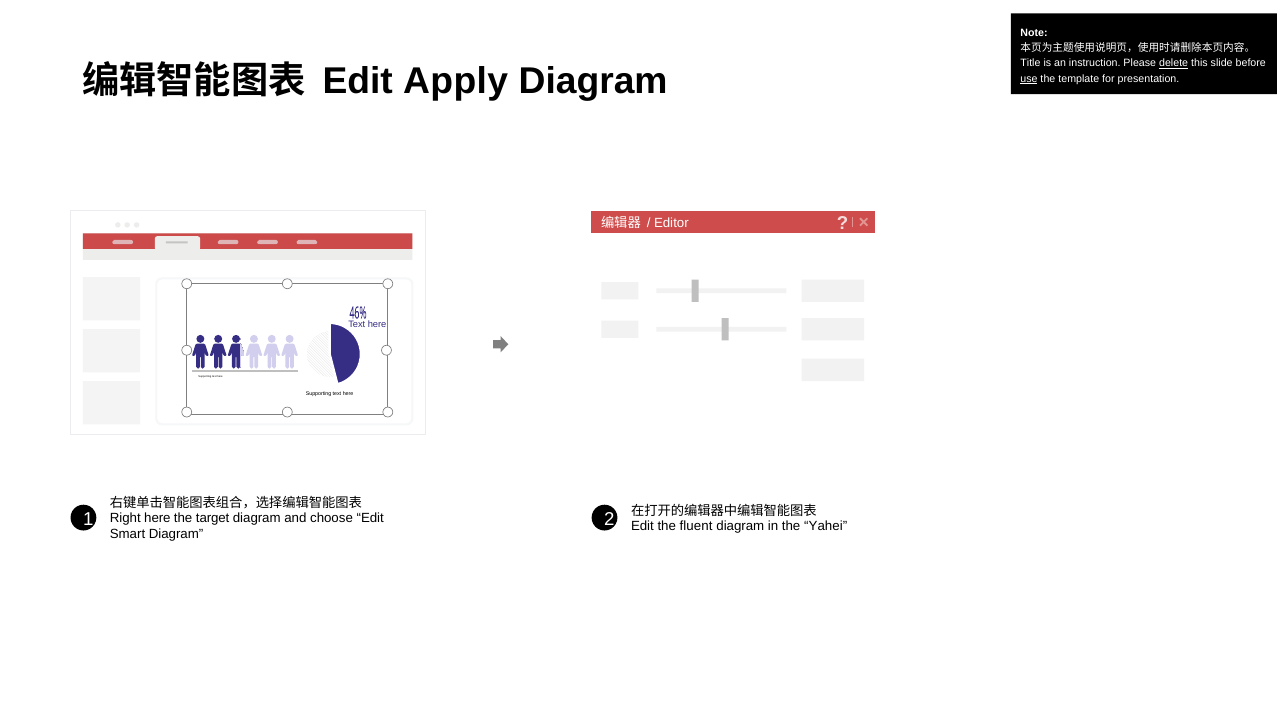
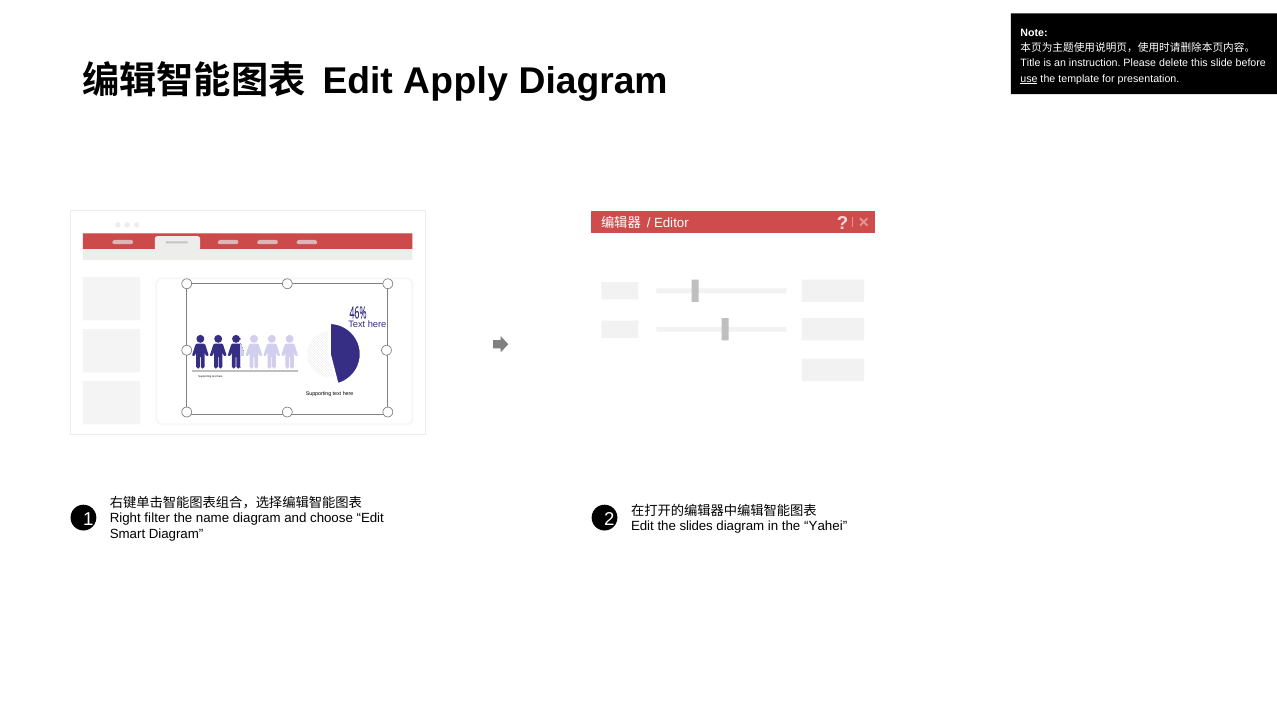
delete underline: present -> none
Right here: here -> filter
target: target -> name
fluent: fluent -> slides
